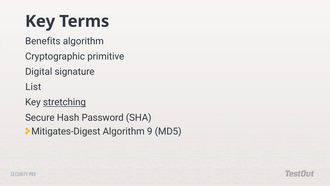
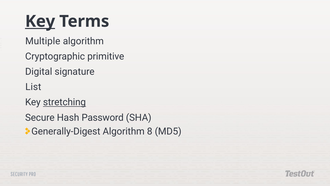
Key at (40, 21) underline: none -> present
Benefits: Benefits -> Multiple
Mitigates-Digest: Mitigates-Digest -> Generally-Digest
9: 9 -> 8
